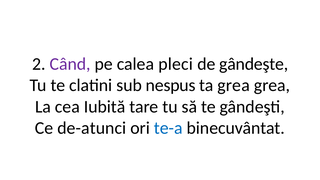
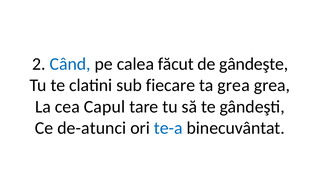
Când colour: purple -> blue
pleci: pleci -> făcut
nespus: nespus -> fiecare
Iubită: Iubită -> Capul
